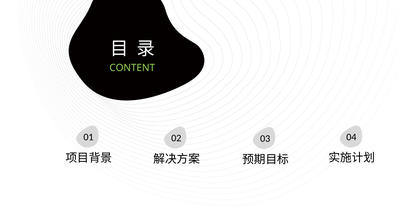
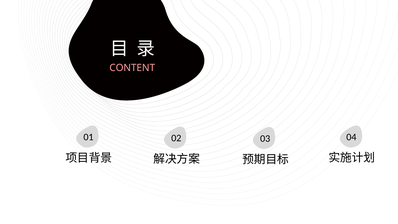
CONTENT colour: light green -> pink
